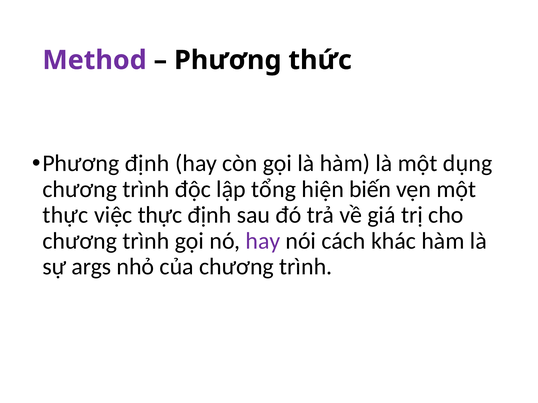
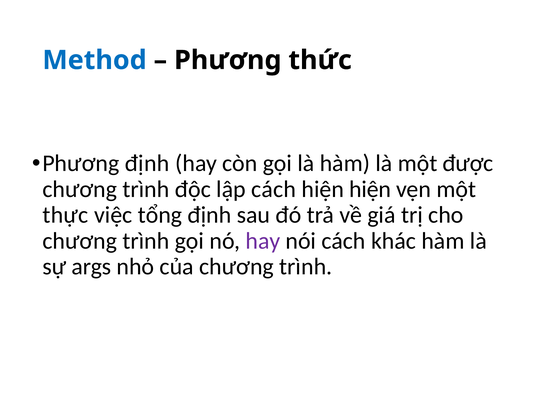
Method colour: purple -> blue
dụng: dụng -> được
lập tổng: tổng -> cách
hiện biến: biến -> hiện
việc thực: thực -> tổng
